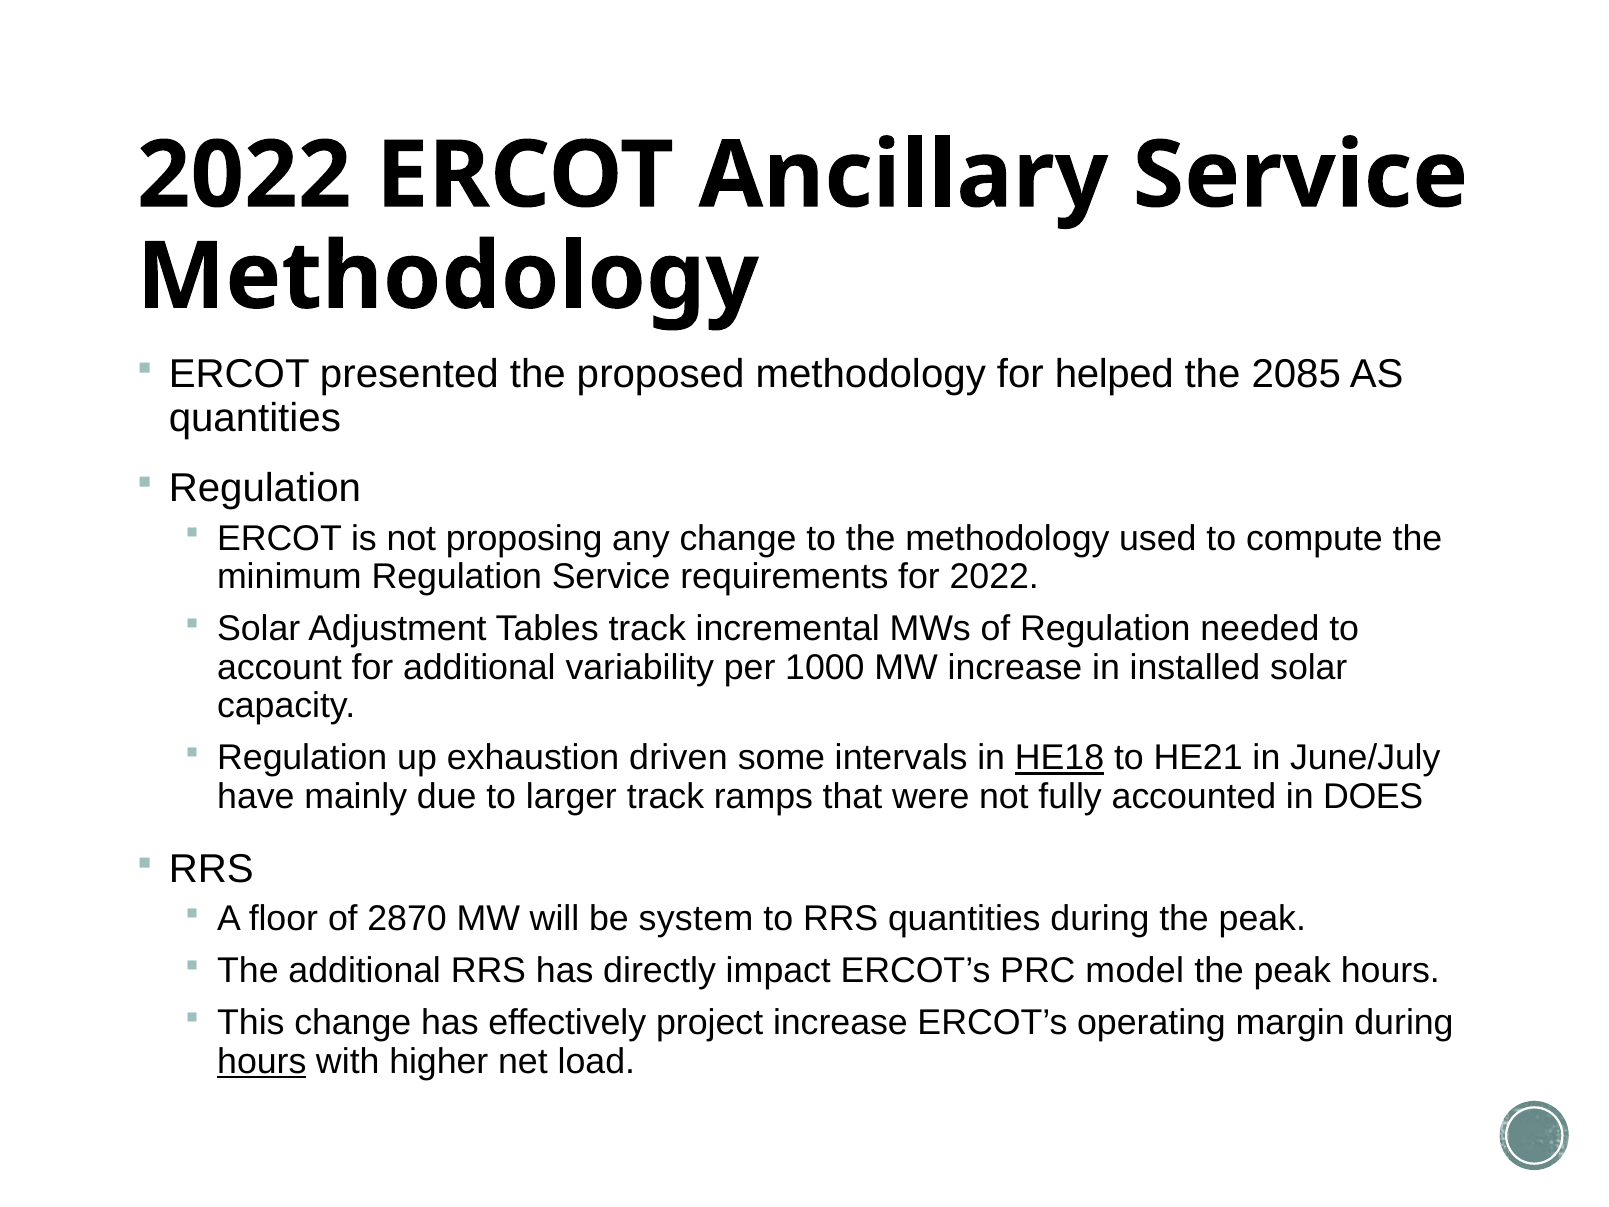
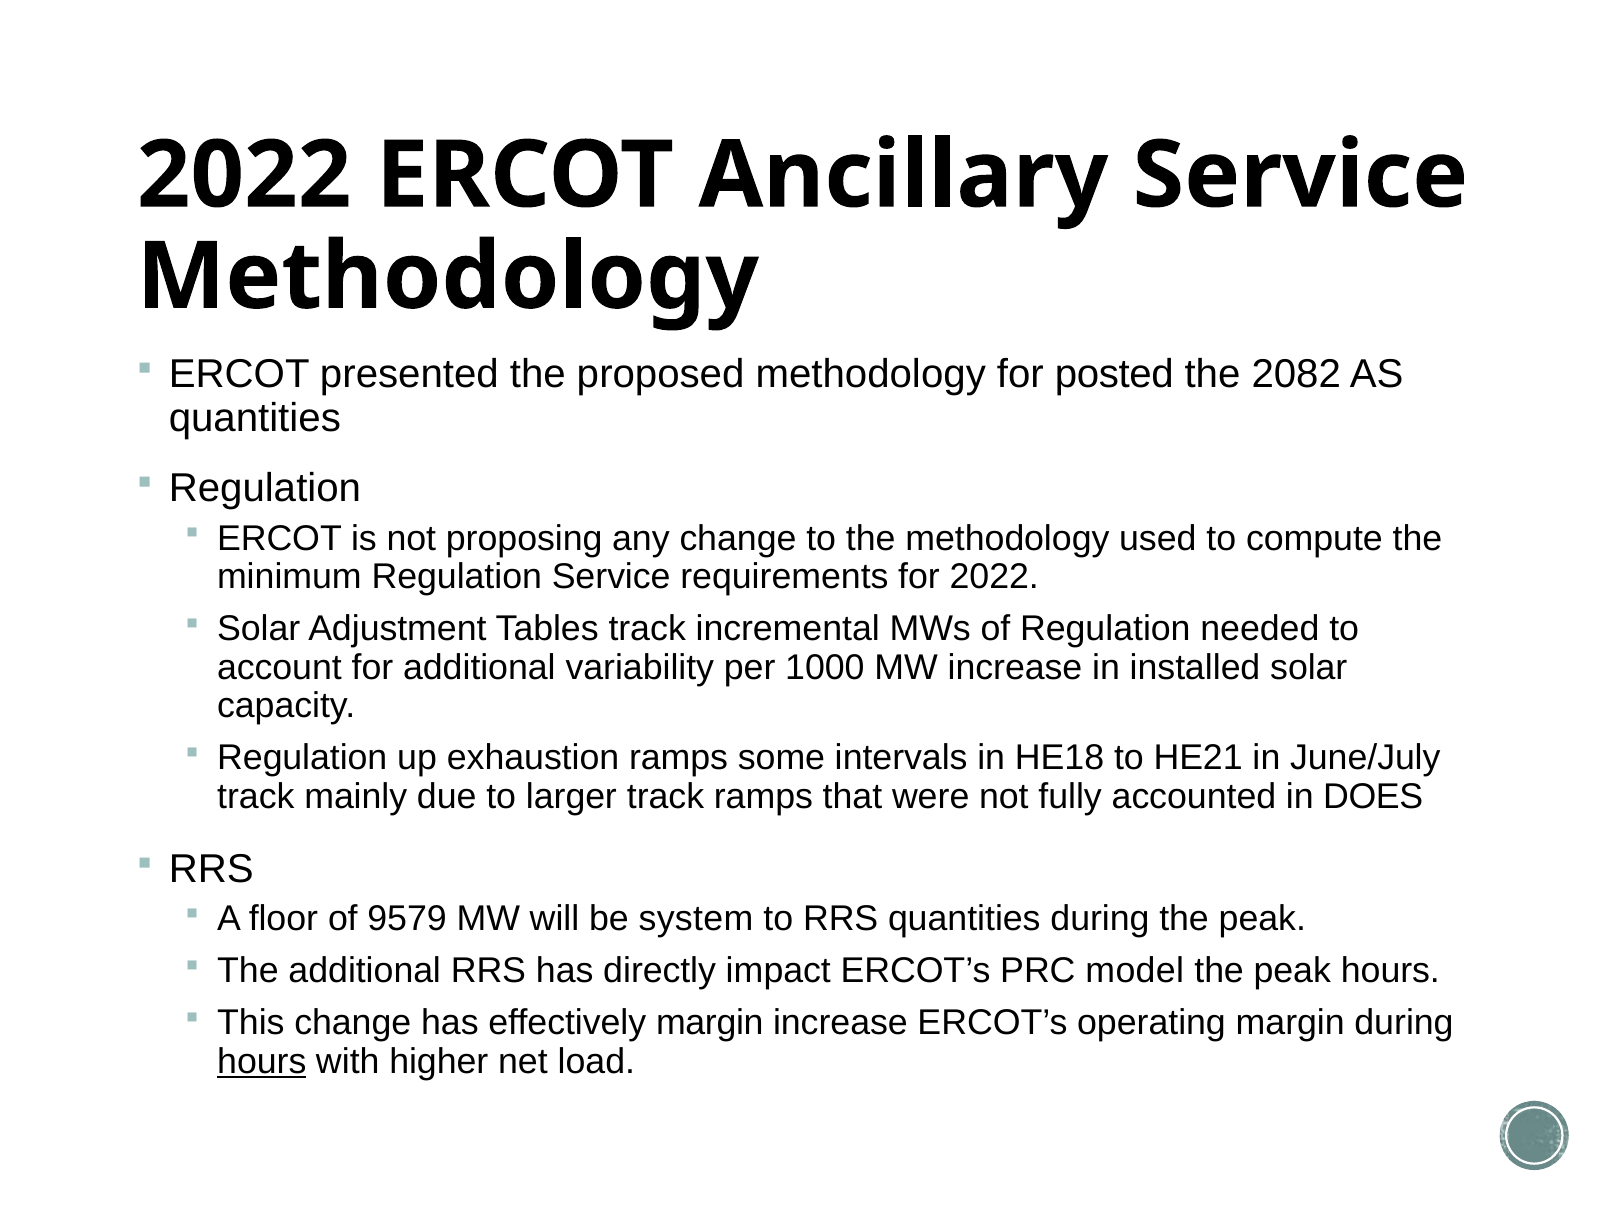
helped: helped -> posted
2085: 2085 -> 2082
exhaustion driven: driven -> ramps
HE18 underline: present -> none
have at (256, 797): have -> track
2870: 2870 -> 9579
effectively project: project -> margin
